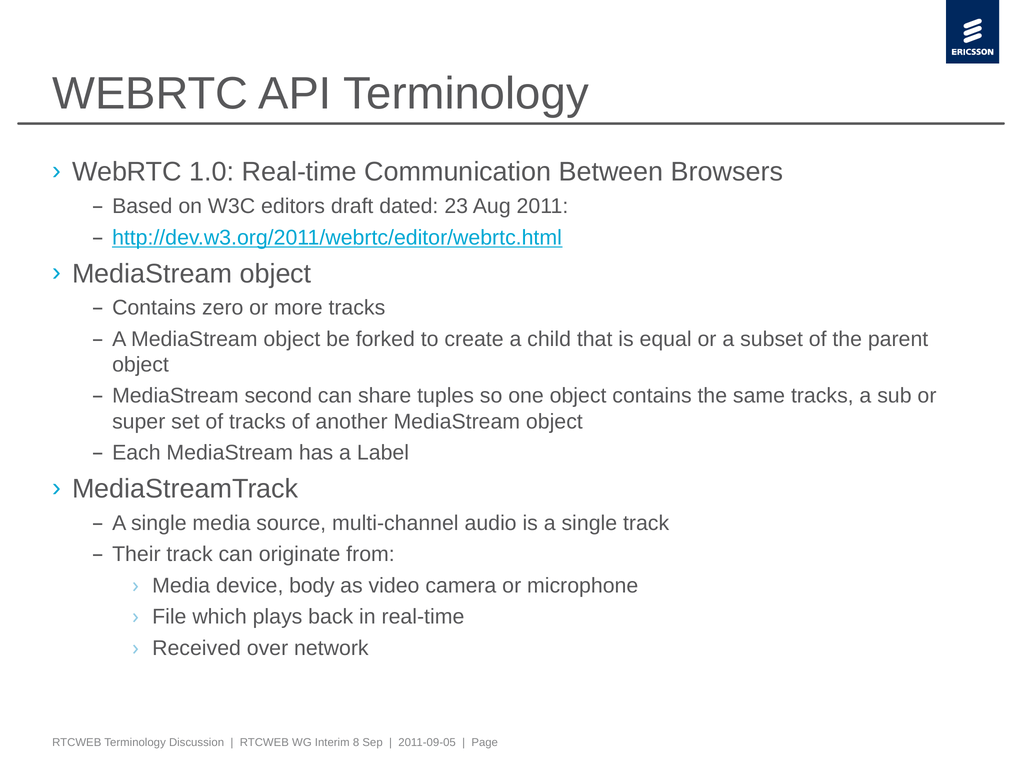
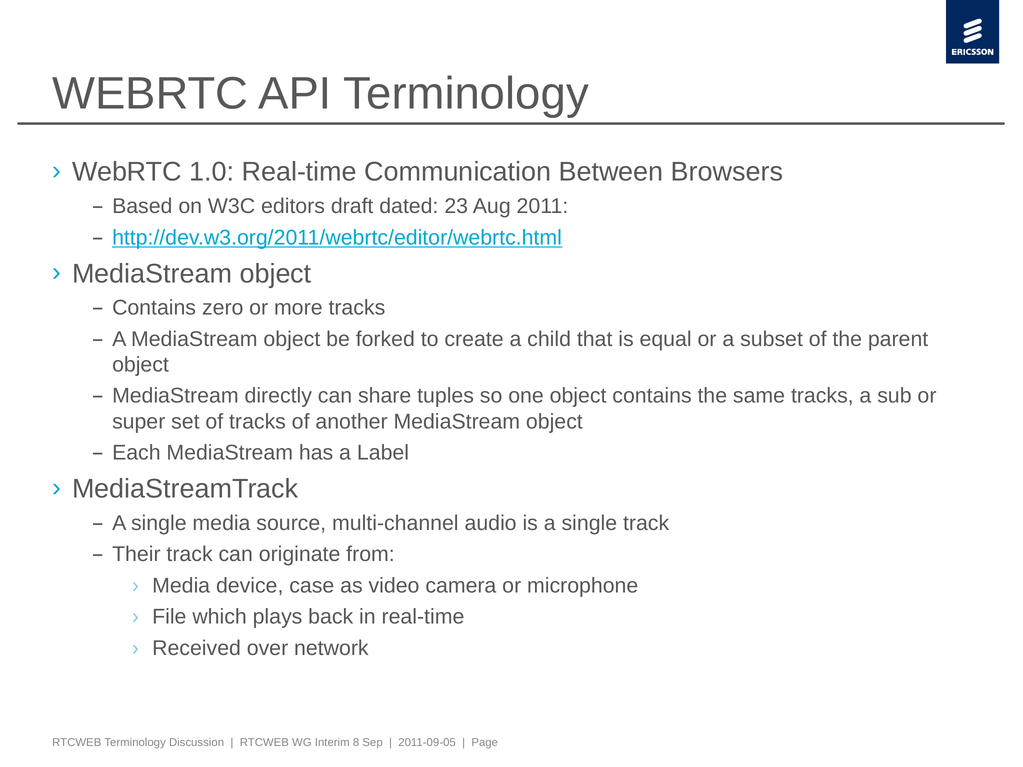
second: second -> directly
body: body -> case
